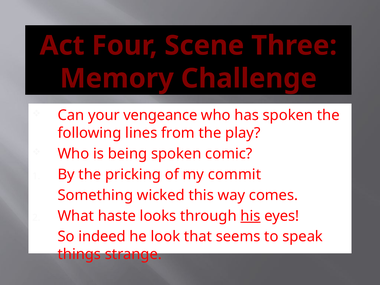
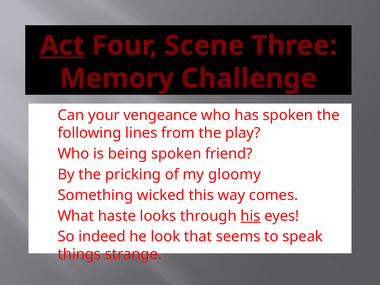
Act underline: none -> present
comic: comic -> friend
commit: commit -> gloomy
